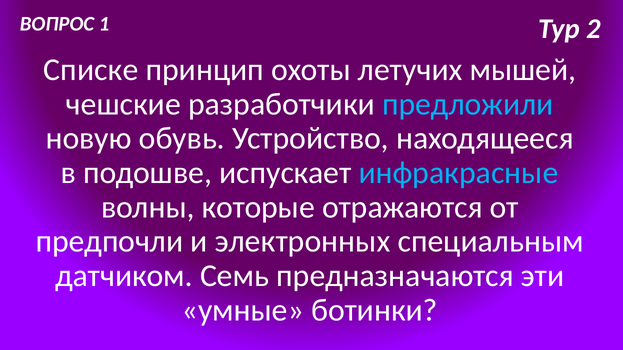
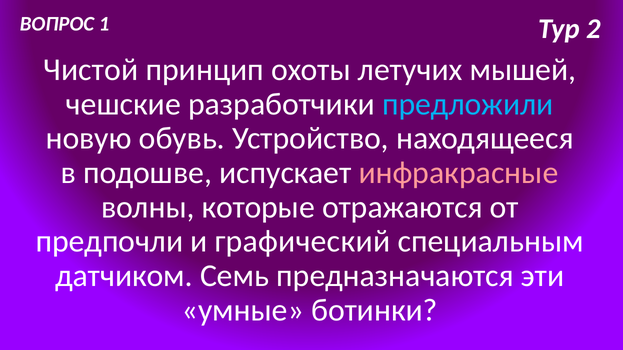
Списке: Списке -> Чистой
инфракрасные colour: light blue -> pink
электронных: электронных -> графический
